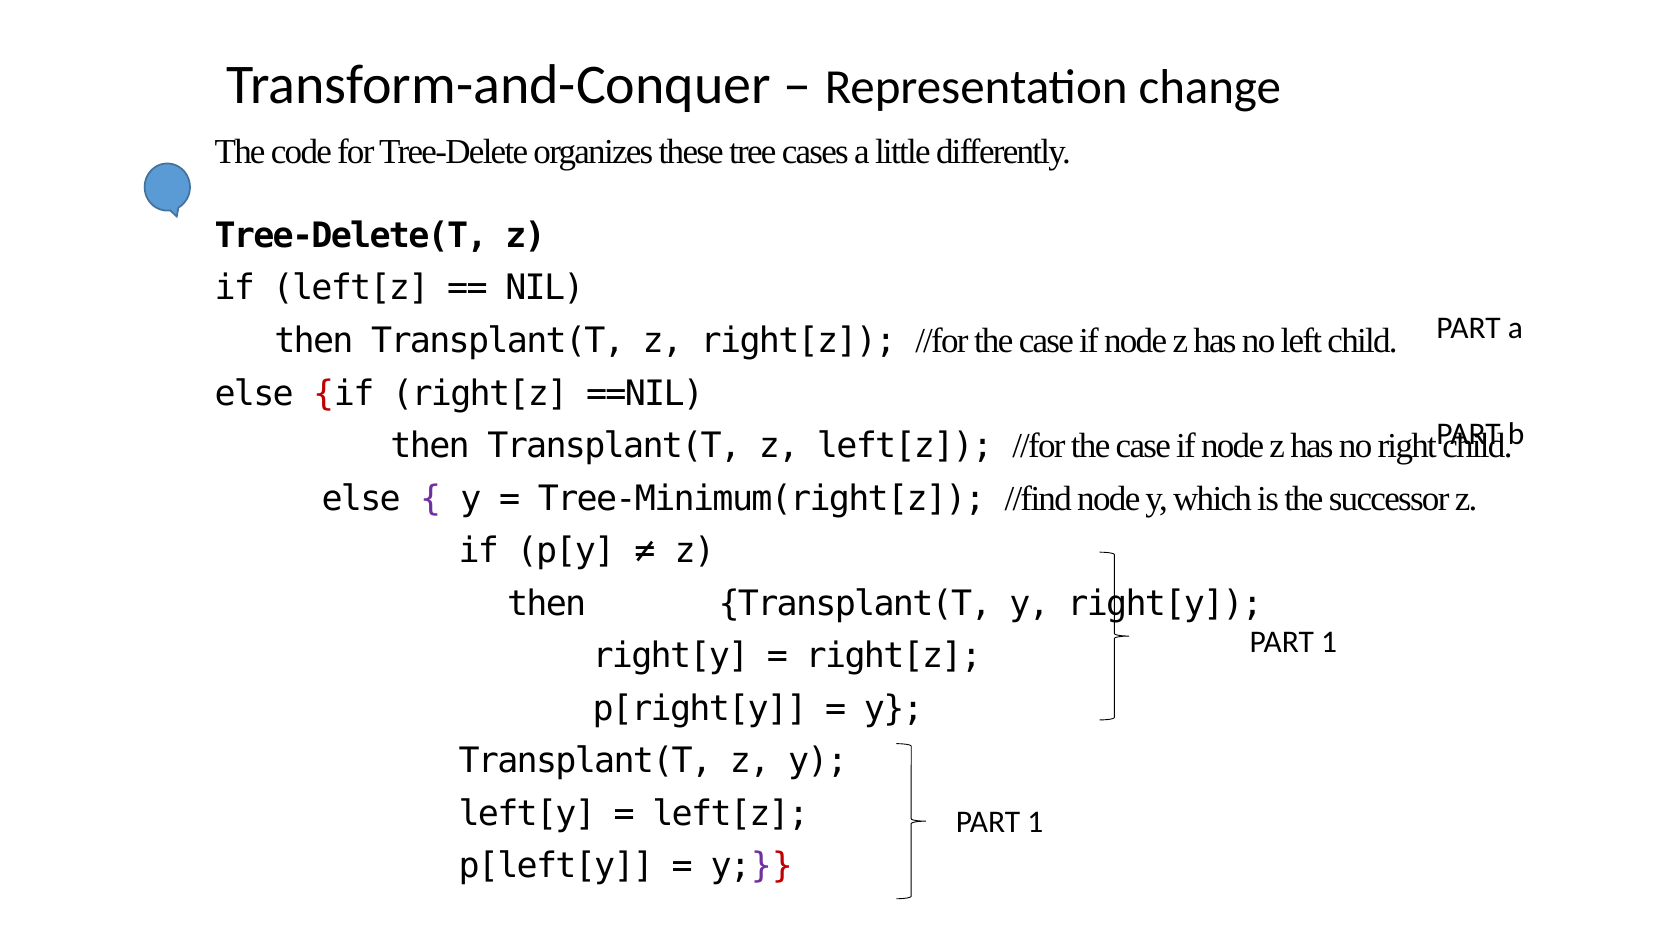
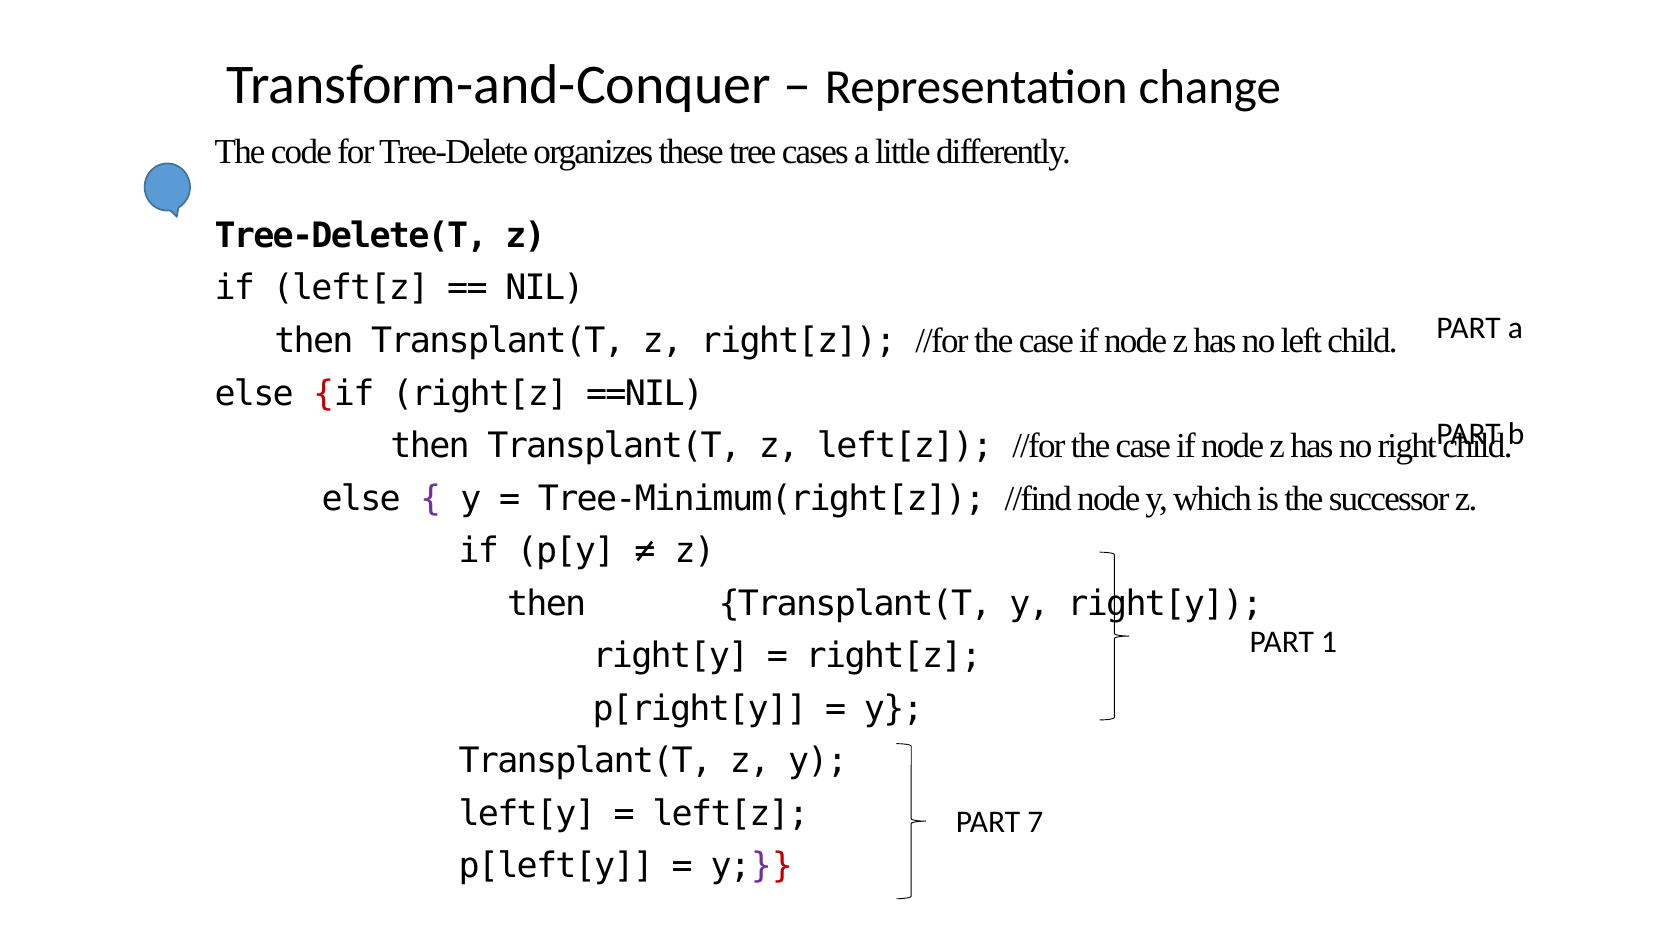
1 at (1035, 822): 1 -> 7
